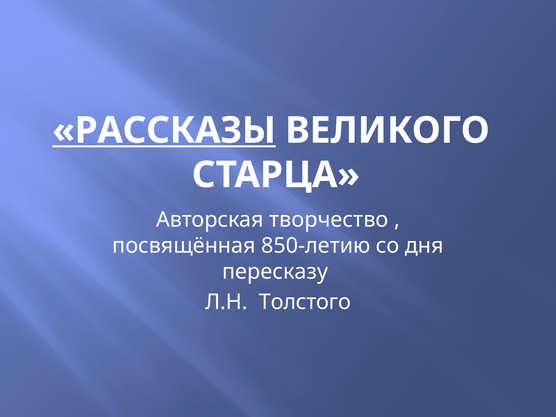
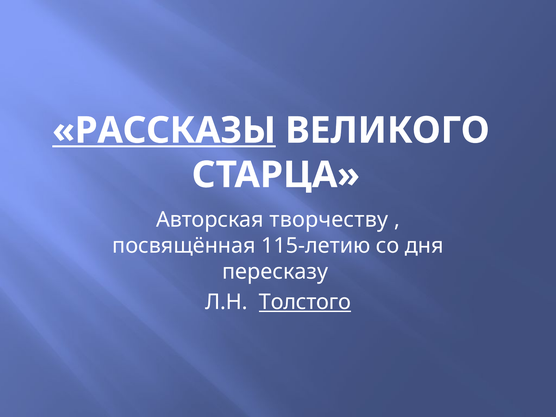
творчество: творчество -> творчеству
850-летию: 850-летию -> 115-летию
Толстого underline: none -> present
